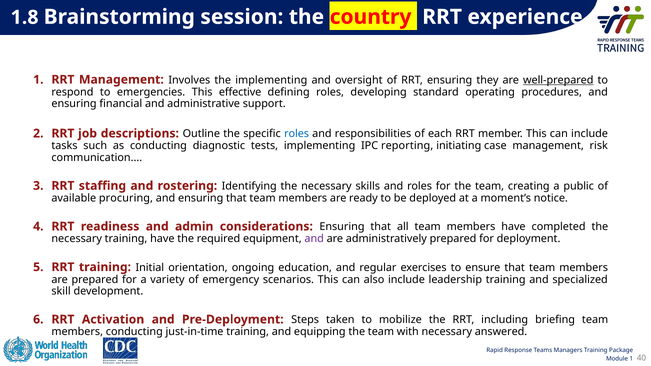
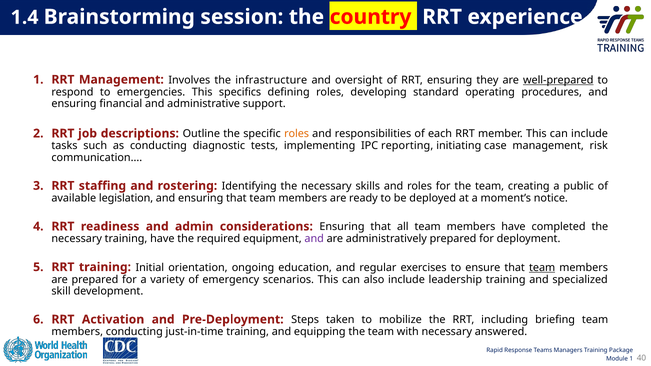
1.8: 1.8 -> 1.4
the implementing: implementing -> infrastructure
effective: effective -> specifics
roles at (297, 134) colour: blue -> orange
procuring: procuring -> legislation
team at (542, 268) underline: none -> present
